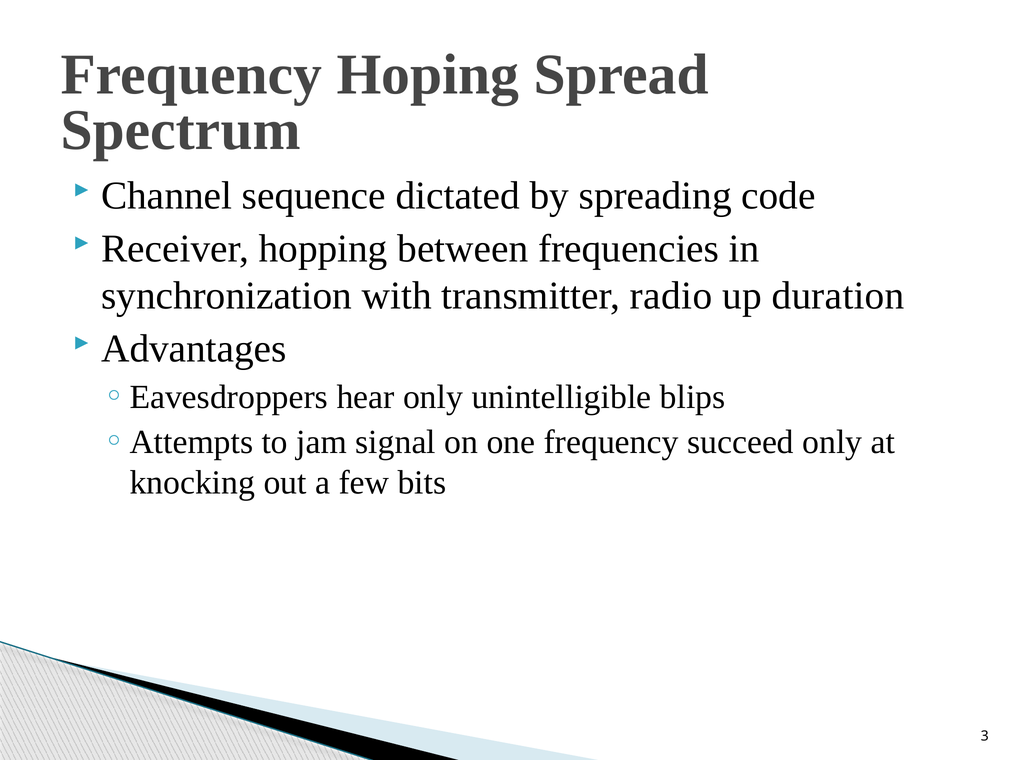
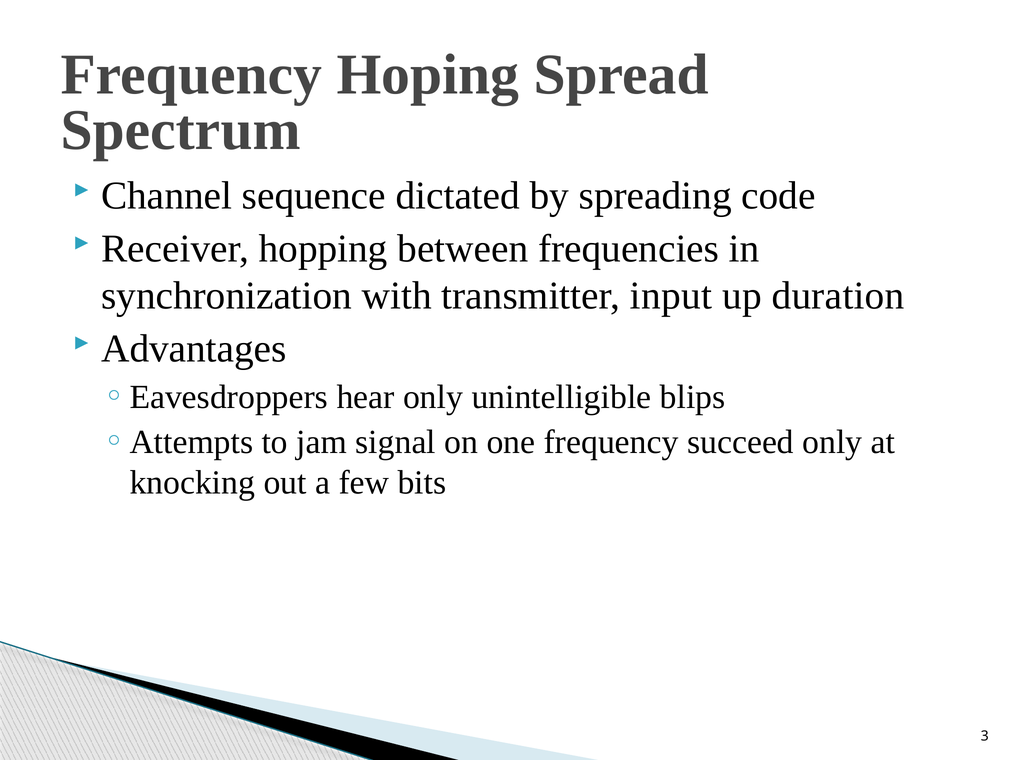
radio: radio -> input
